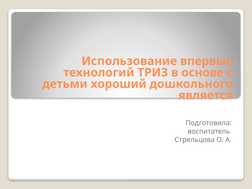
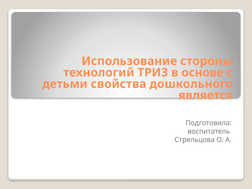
впервые: впервые -> стороны
хороший: хороший -> свойства
